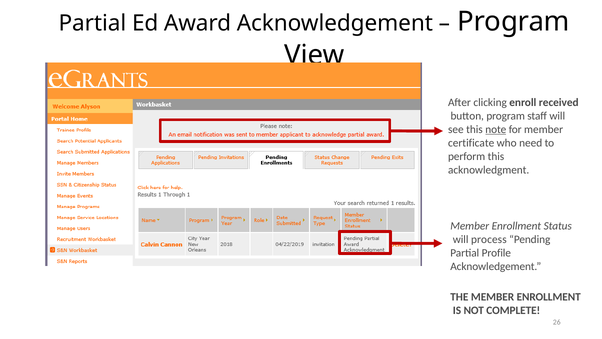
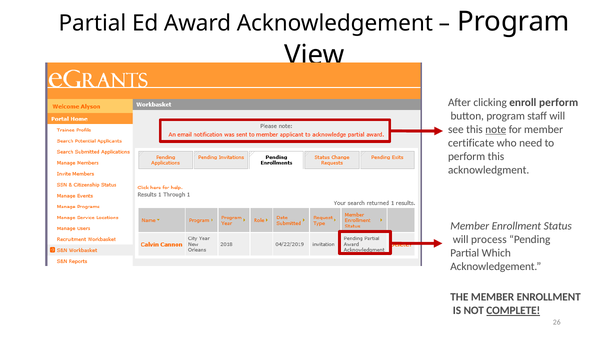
enroll received: received -> perform
Profile: Profile -> Which
COMPLETE underline: none -> present
